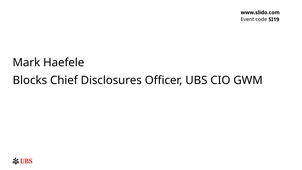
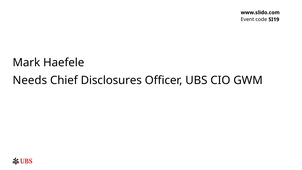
Blocks: Blocks -> Needs
